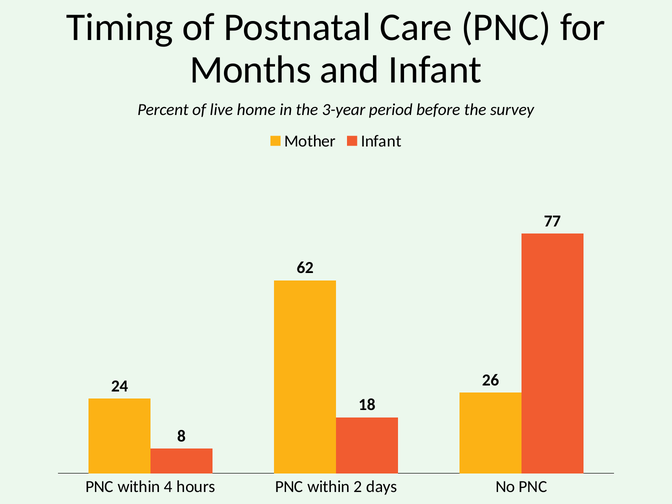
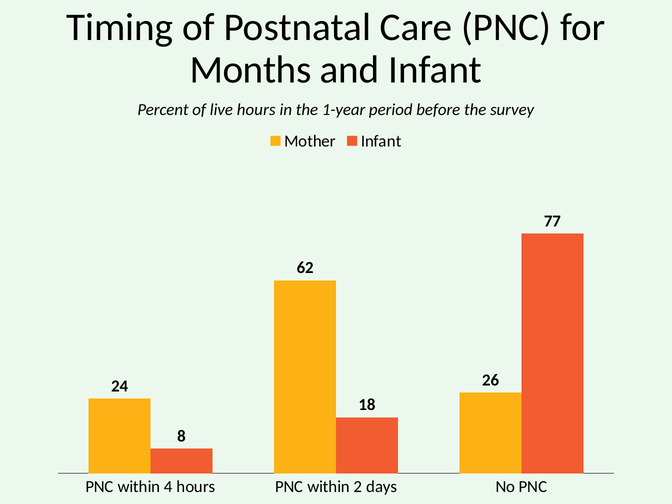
live home: home -> hours
3-year: 3-year -> 1-year
